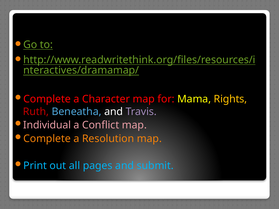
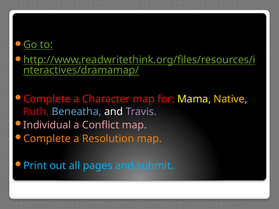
Rights: Rights -> Native
